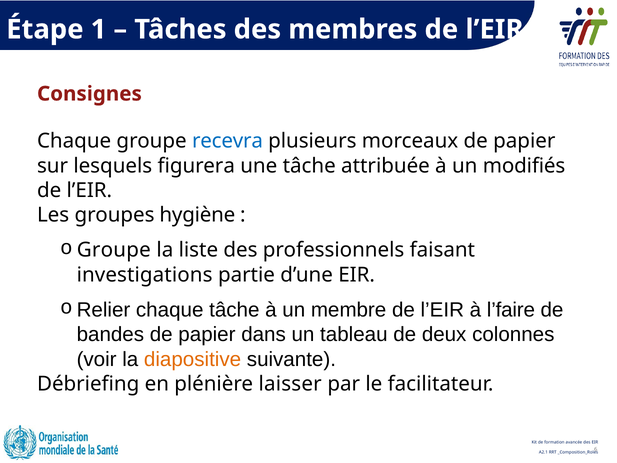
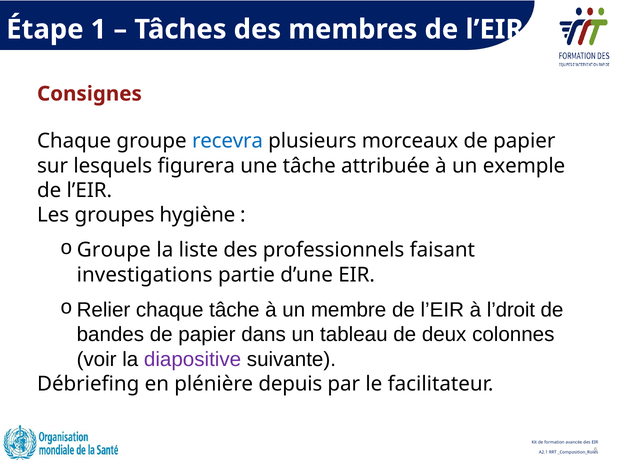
modifiés: modifiés -> exemple
l’faire: l’faire -> l’droit
diapositive colour: orange -> purple
laisser: laisser -> depuis
